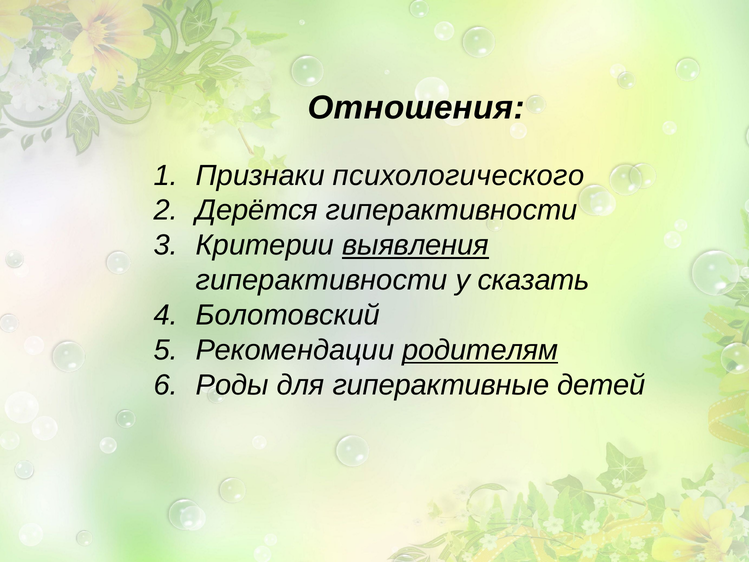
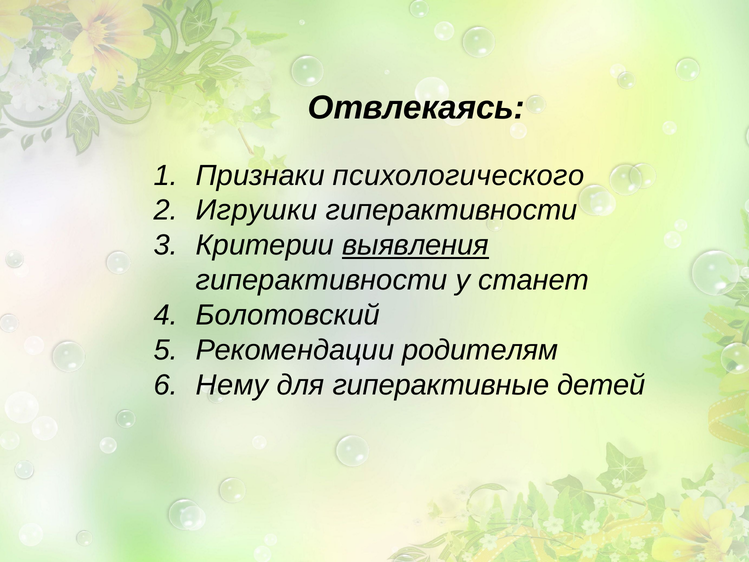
Отношения: Отношения -> Отвлекаясь
Дерётся: Дерётся -> Игрушки
сказать: сказать -> станет
родителям underline: present -> none
Роды: Роды -> Нему
